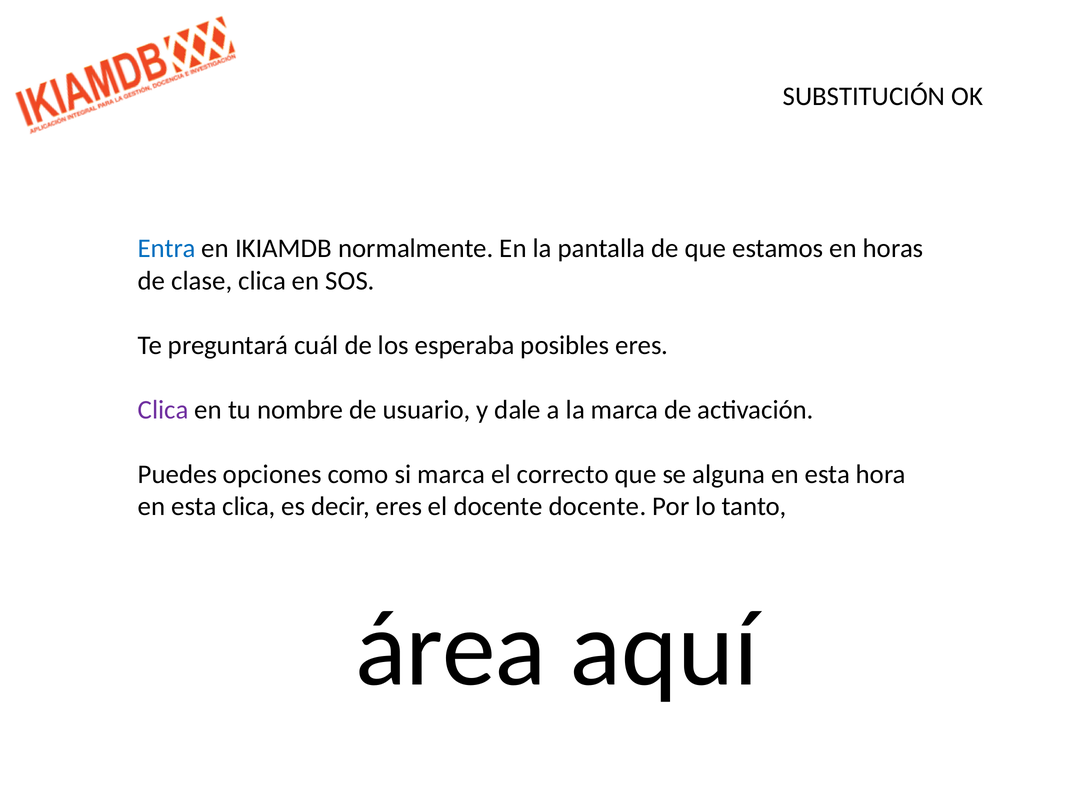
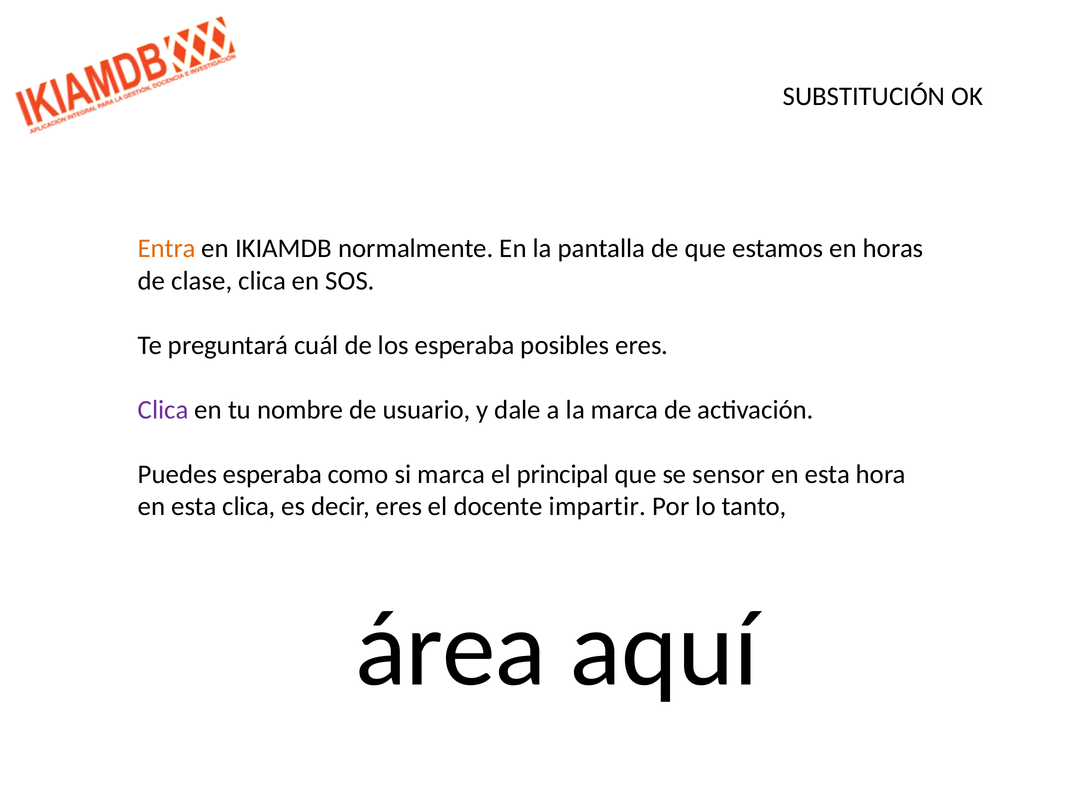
Entra colour: blue -> orange
Puedes opciones: opciones -> esperaba
correcto: correcto -> principal
alguna: alguna -> sensor
docente docente: docente -> impartir
